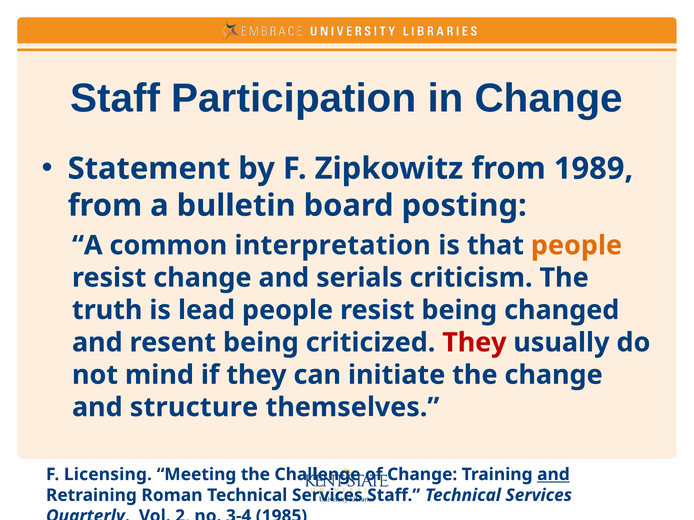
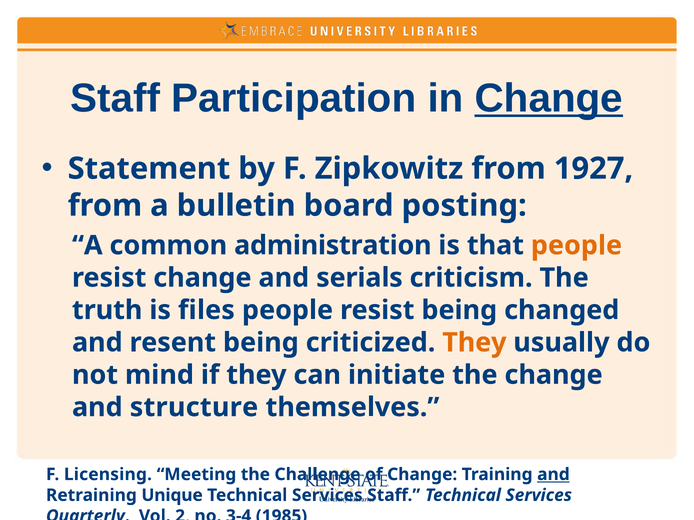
Change at (549, 98) underline: none -> present
1989: 1989 -> 1927
interpretation: interpretation -> administration
lead: lead -> files
They at (474, 343) colour: red -> orange
Roman: Roman -> Unique
